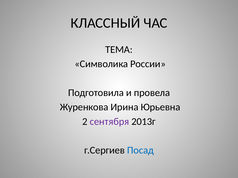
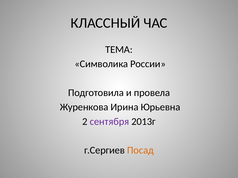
Посад colour: blue -> orange
